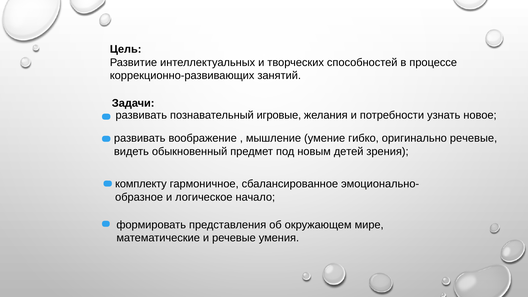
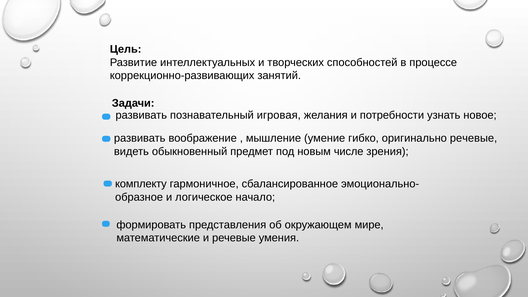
игровые: игровые -> игровая
детей: детей -> числе
